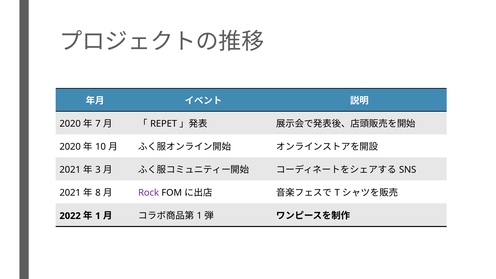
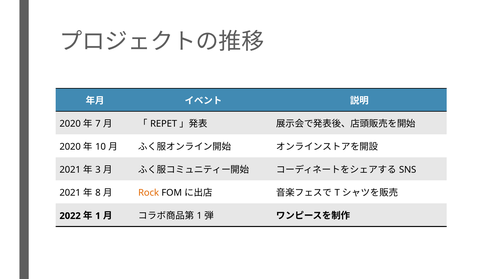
Rock colour: purple -> orange
